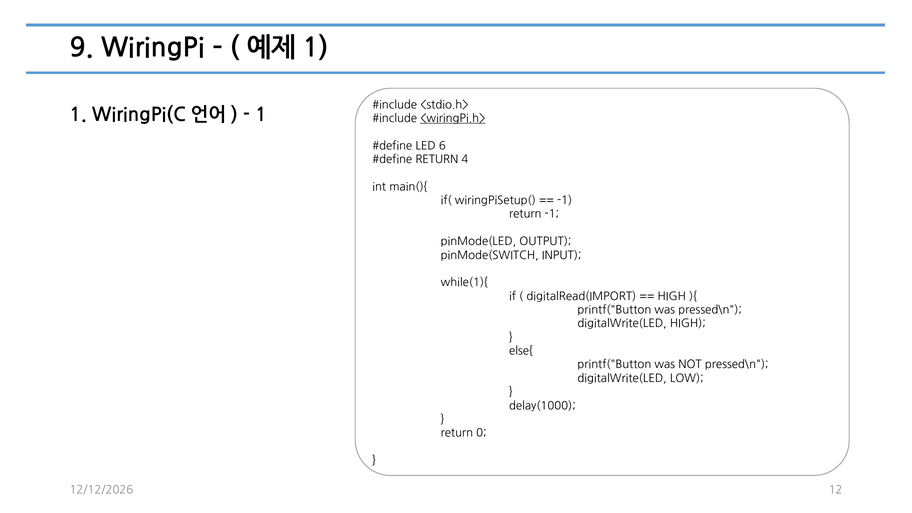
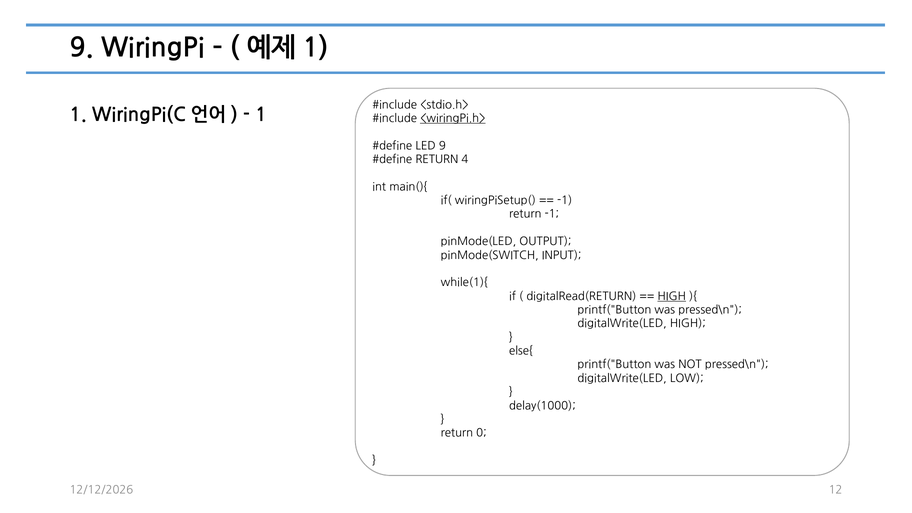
LED 6: 6 -> 9
digitalRead(IMPORT: digitalRead(IMPORT -> digitalRead(RETURN
HIGH at (672, 296) underline: none -> present
